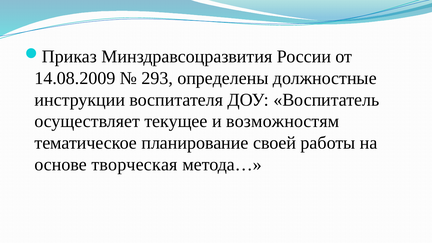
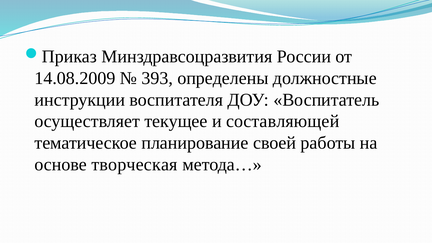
293: 293 -> 393
возможностям: возможностям -> составляющей
